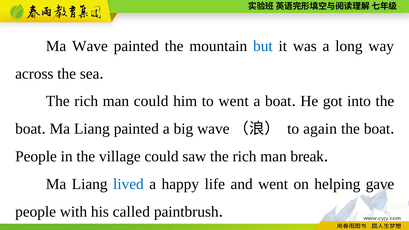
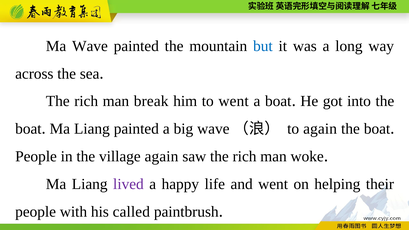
man could: could -> break
village could: could -> again
break: break -> woke
lived colour: blue -> purple
gave: gave -> their
